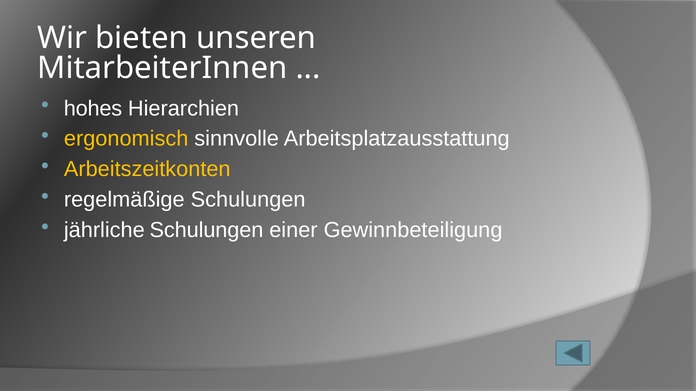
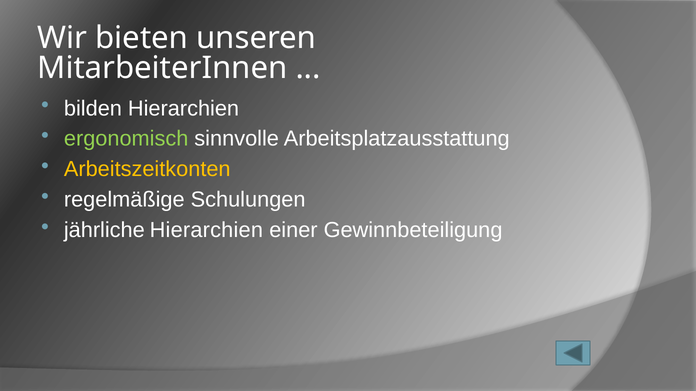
hohes: hohes -> bilden
ergonomisch colour: yellow -> light green
jährliche Schulungen: Schulungen -> Hierarchien
